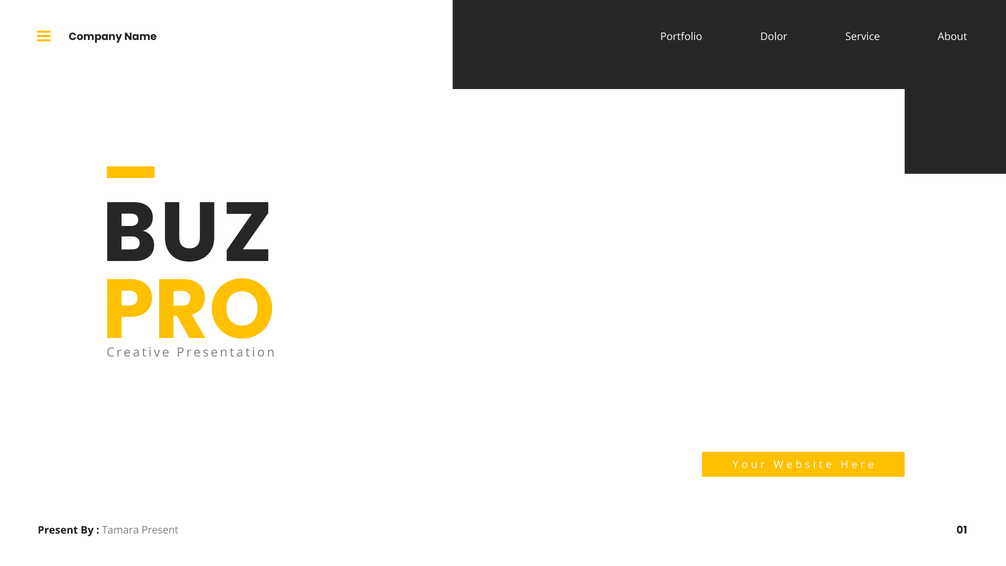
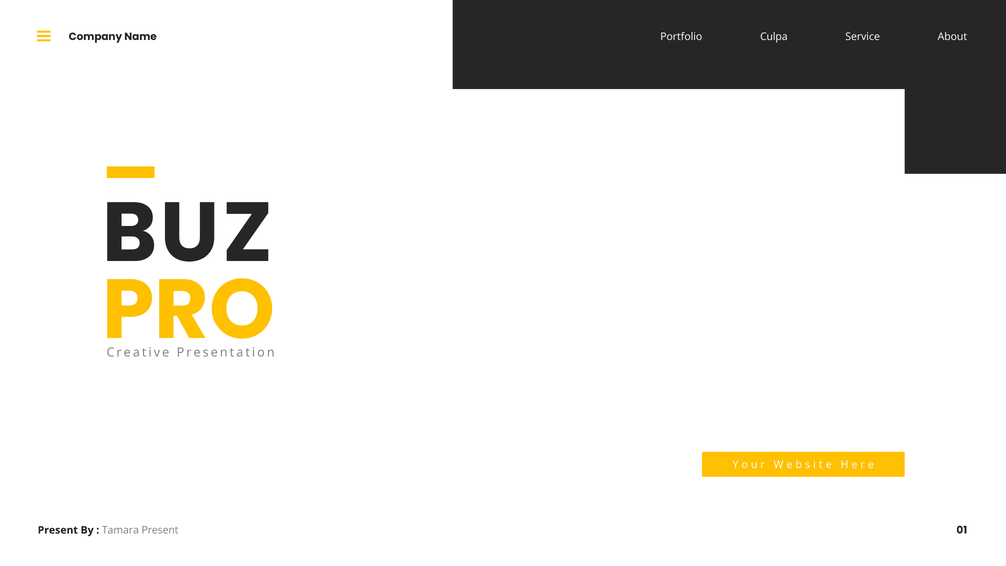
Dolor: Dolor -> Culpa
